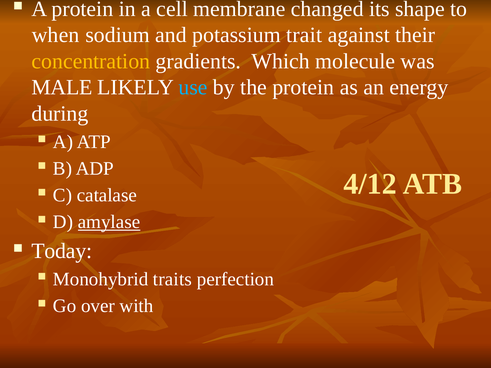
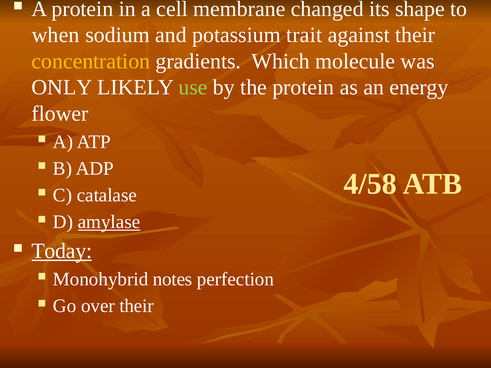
MALE: MALE -> ONLY
use colour: light blue -> light green
during: during -> flower
4/12: 4/12 -> 4/58
Today underline: none -> present
traits: traits -> notes
over with: with -> their
